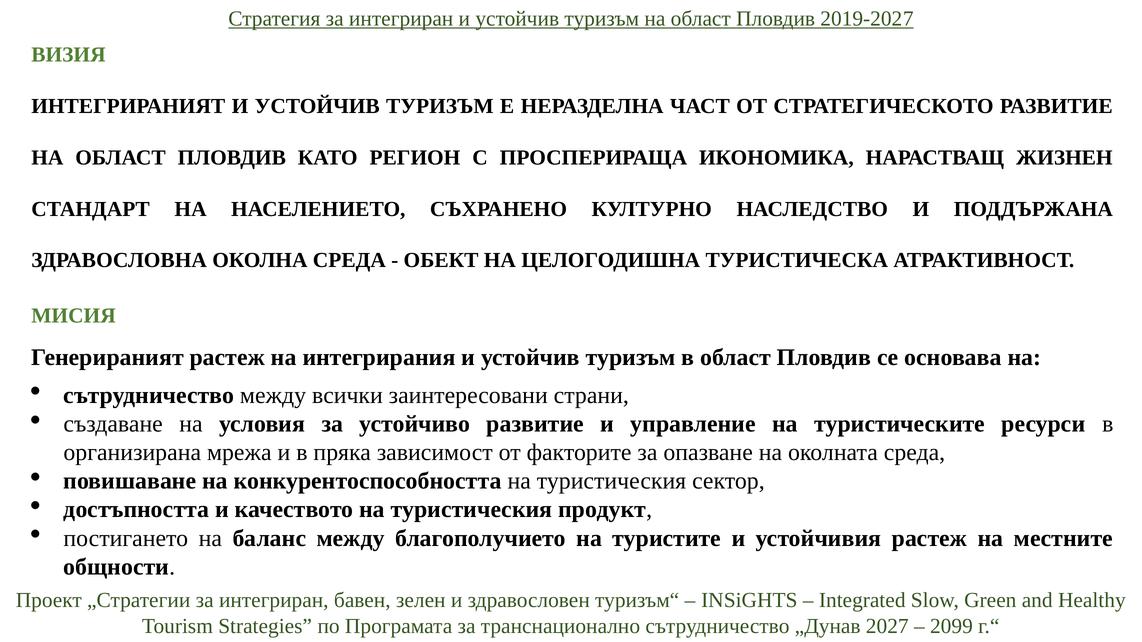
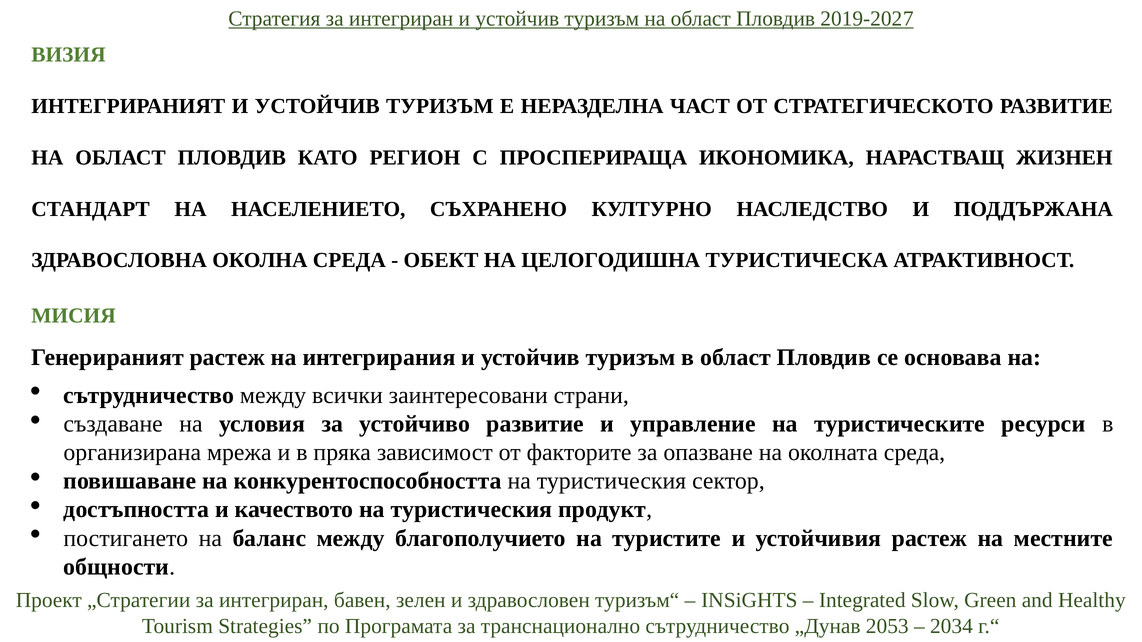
2027: 2027 -> 2053
2099: 2099 -> 2034
